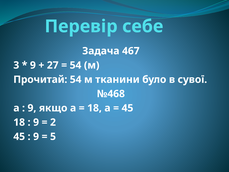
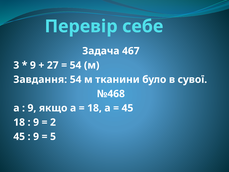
Прочитай: Прочитай -> Завдання
